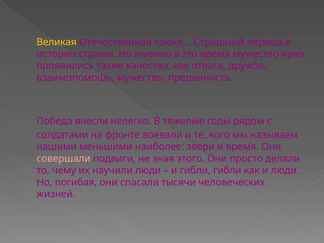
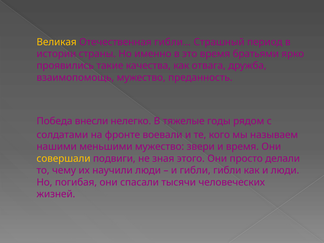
также…: также… -> гибли…
время мужество: мужество -> братьями
меньшими наиболее: наиболее -> мужество
совершали colour: pink -> yellow
